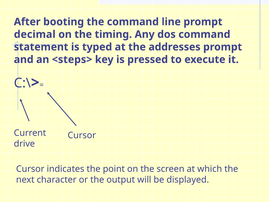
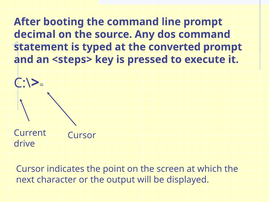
timing: timing -> source
addresses: addresses -> converted
